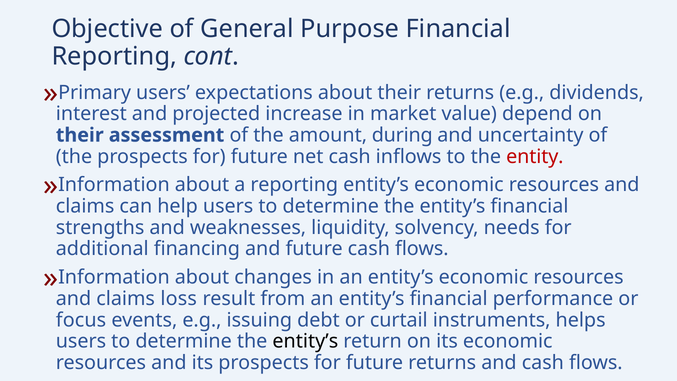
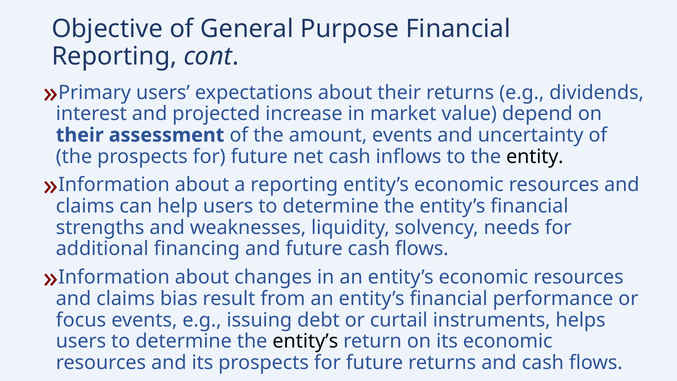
amount during: during -> events
entity colour: red -> black
loss: loss -> bias
